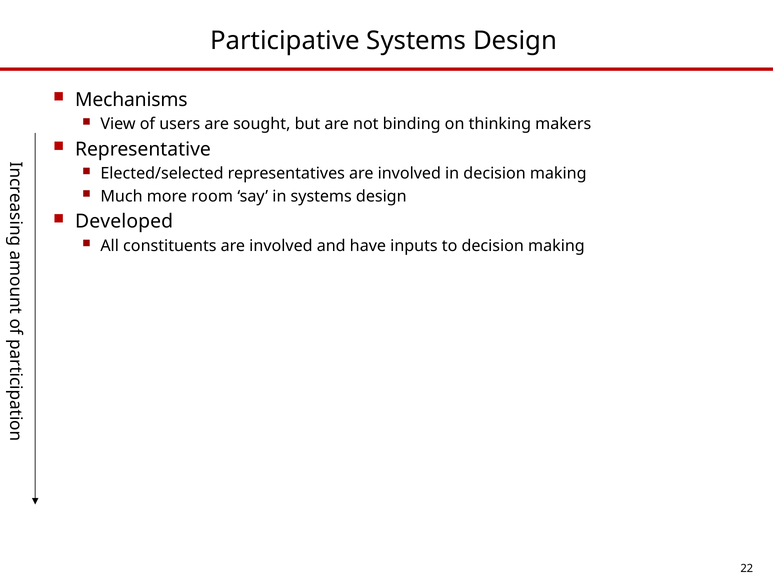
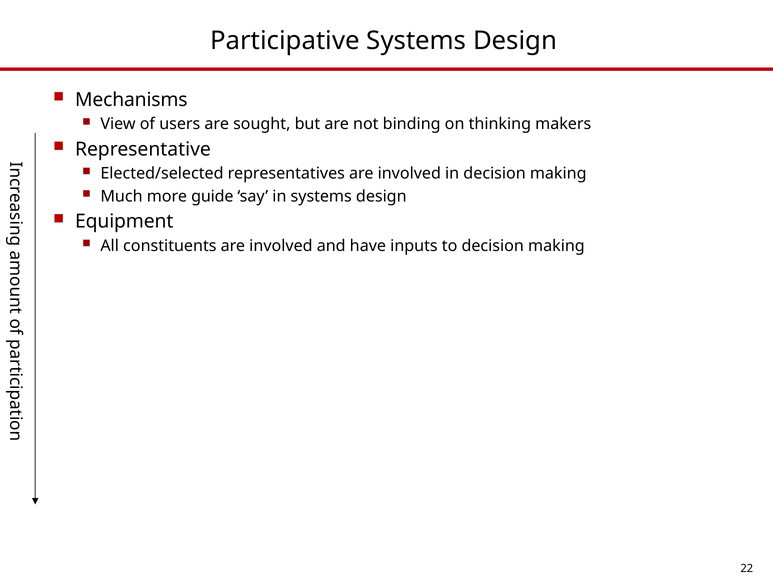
room: room -> guide
Developed: Developed -> Equipment
